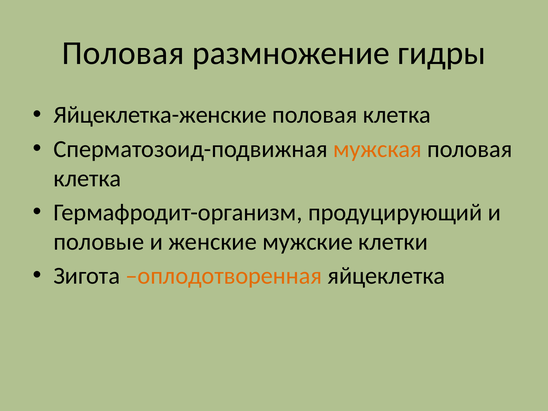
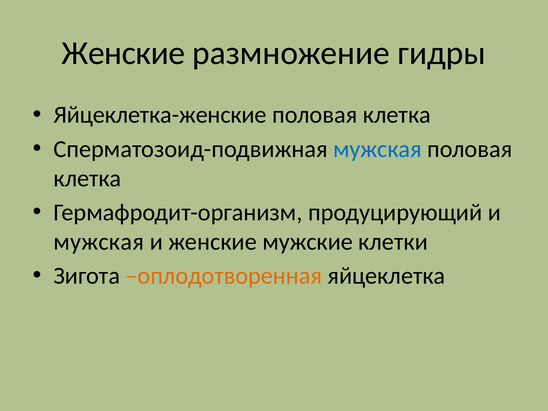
Половая at (123, 53): Половая -> Женские
мужская at (377, 149) colour: orange -> blue
половые at (99, 242): половые -> мужская
